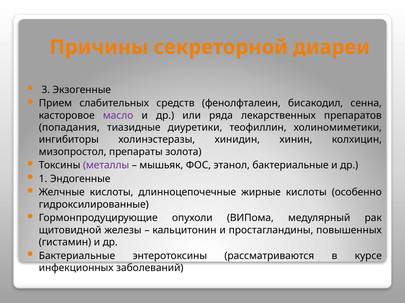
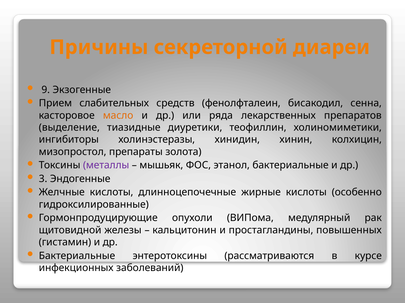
3: 3 -> 9
масло colour: purple -> orange
попадания: попадания -> выделение
1: 1 -> 3
